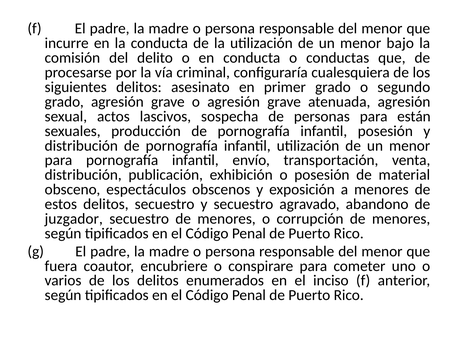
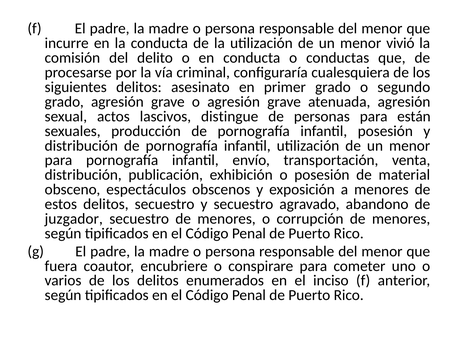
bajo: bajo -> vivió
sospecha: sospecha -> distingue
